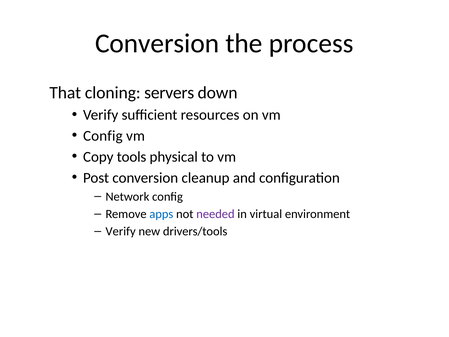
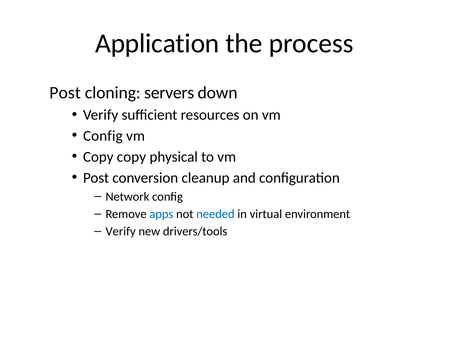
Conversion at (157, 43): Conversion -> Application
That at (65, 93): That -> Post
Copy tools: tools -> copy
needed colour: purple -> blue
